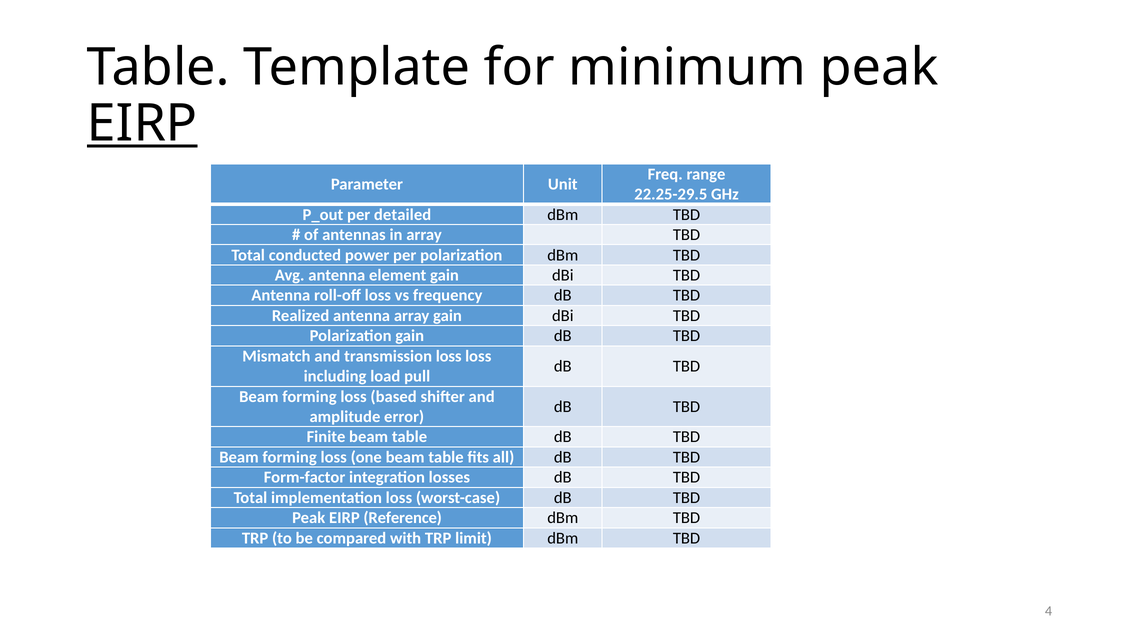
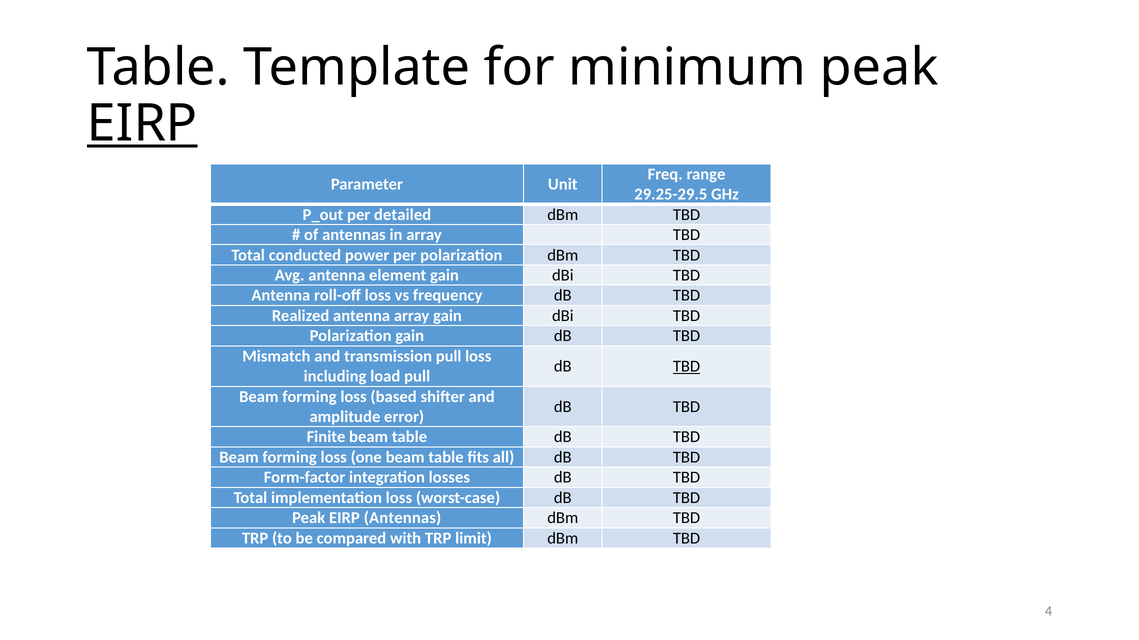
22.25-29.5: 22.25-29.5 -> 29.25-29.5
transmission loss: loss -> pull
TBD at (687, 367) underline: none -> present
EIRP Reference: Reference -> Antennas
